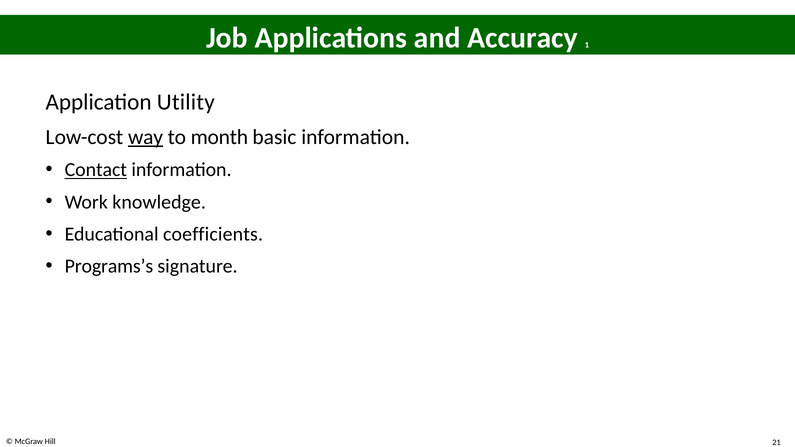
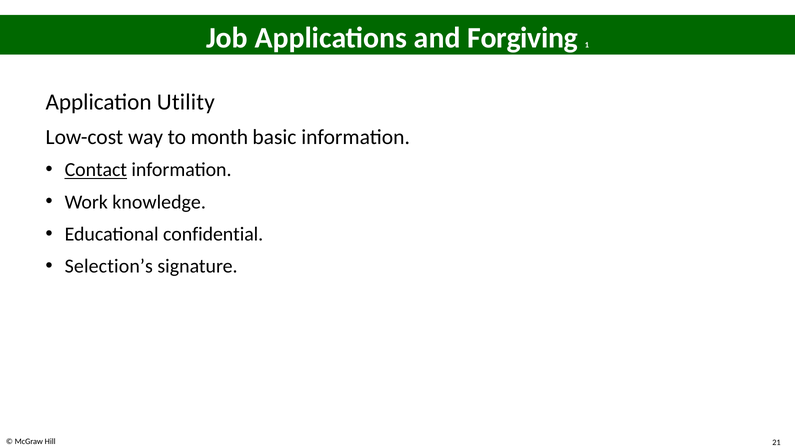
Accuracy: Accuracy -> Forgiving
way underline: present -> none
coefficients: coefficients -> confidential
Programs’s: Programs’s -> Selection’s
